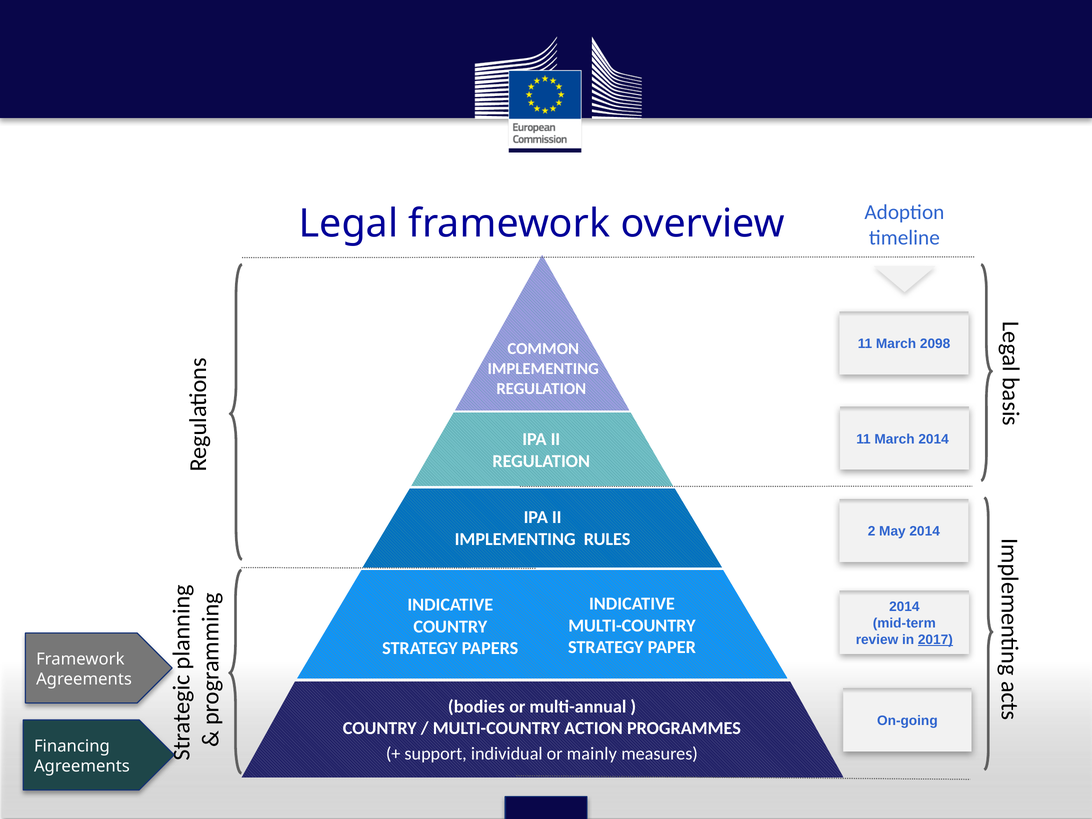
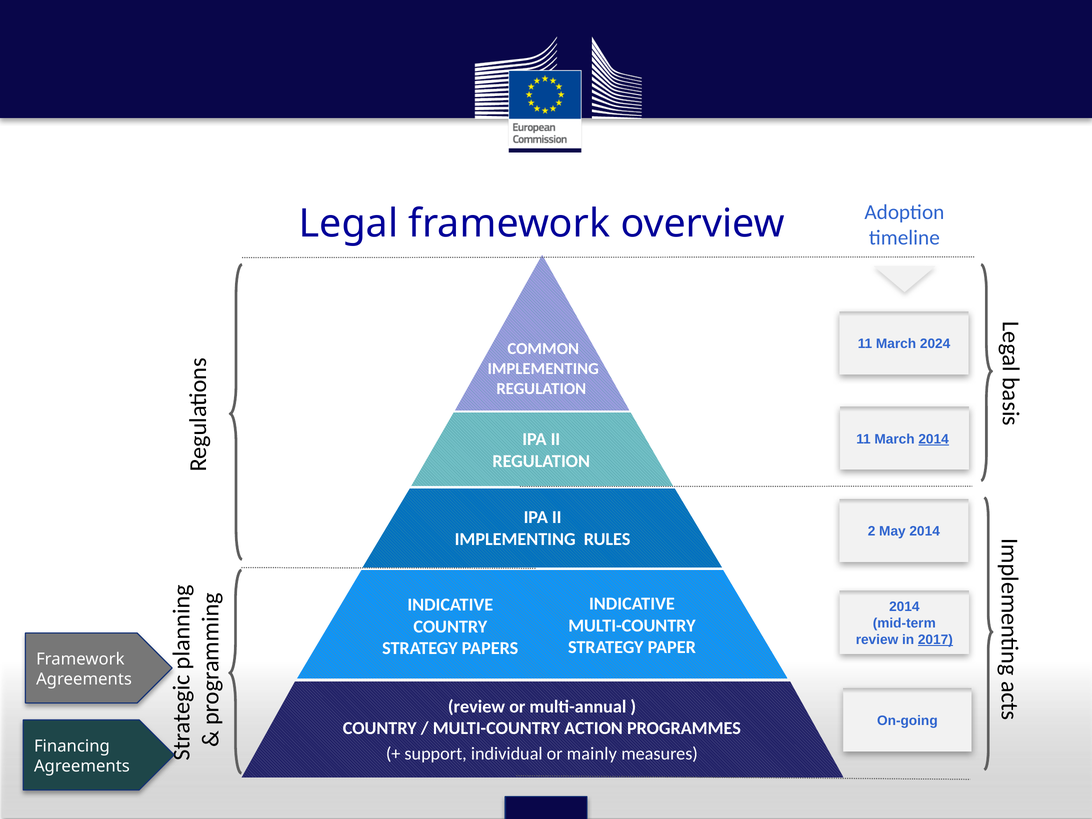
2098: 2098 -> 2024
2014 at (934, 439) underline: none -> present
bodies at (476, 707): bodies -> review
